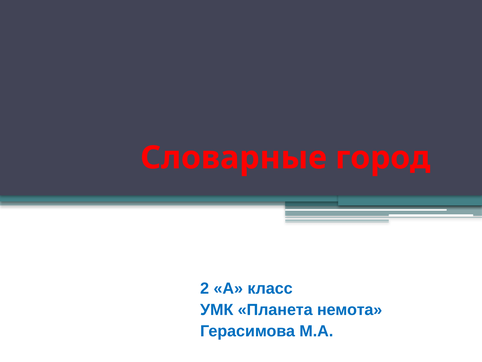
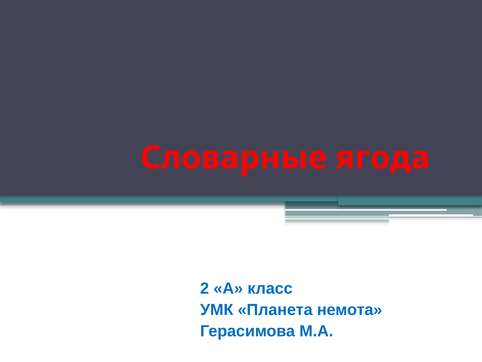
город: город -> ягода
